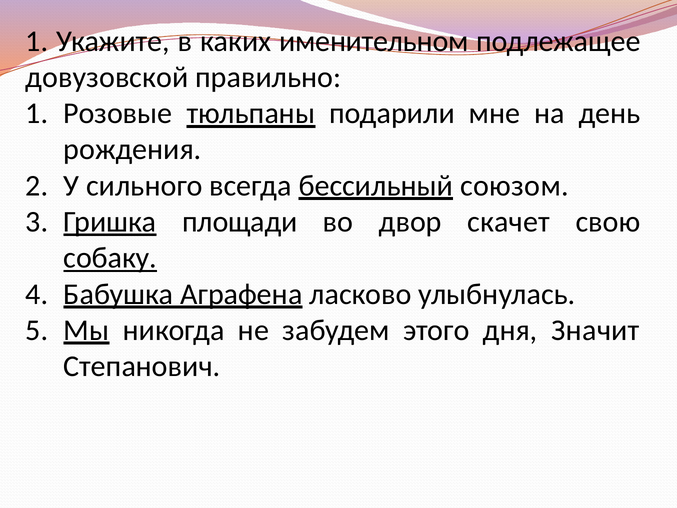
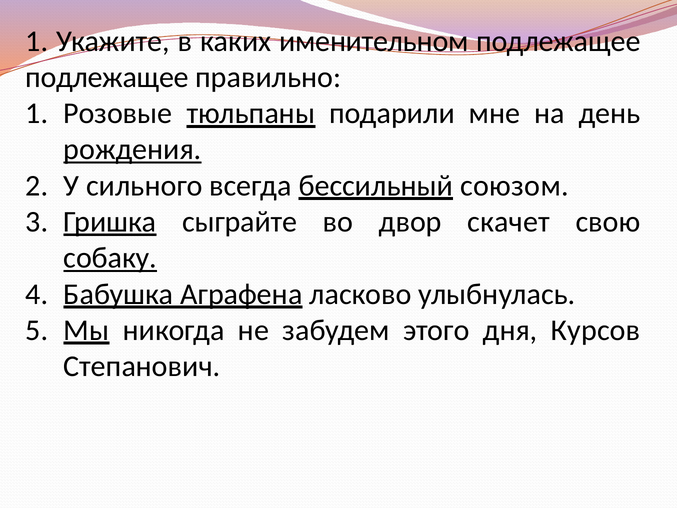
довузовской at (107, 77): довузовской -> подлежащее
рождения underline: none -> present
площади: площади -> сыграйте
Значит: Значит -> Курсов
